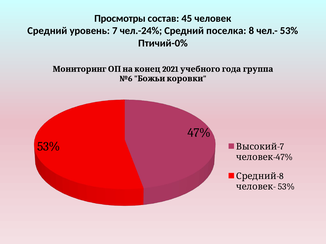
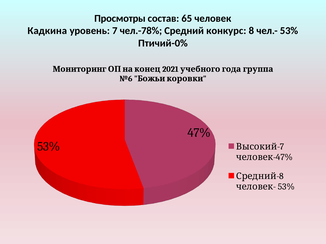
45: 45 -> 65
Средний at (47, 31): Средний -> Кадкина
чел.-24%: чел.-24% -> чел.-78%
поселка: поселка -> конкурс
